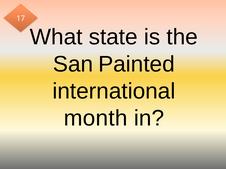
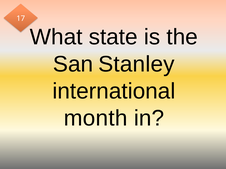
Painted: Painted -> Stanley
